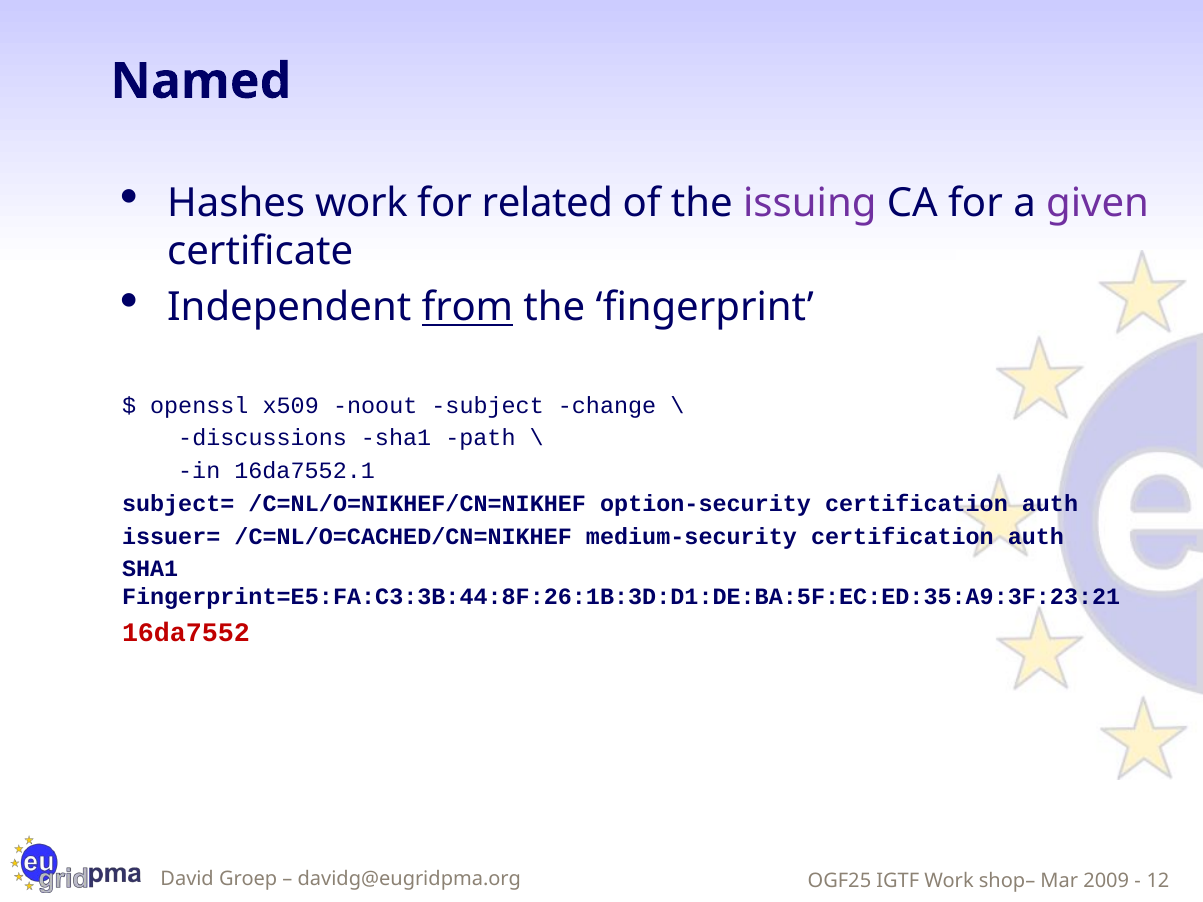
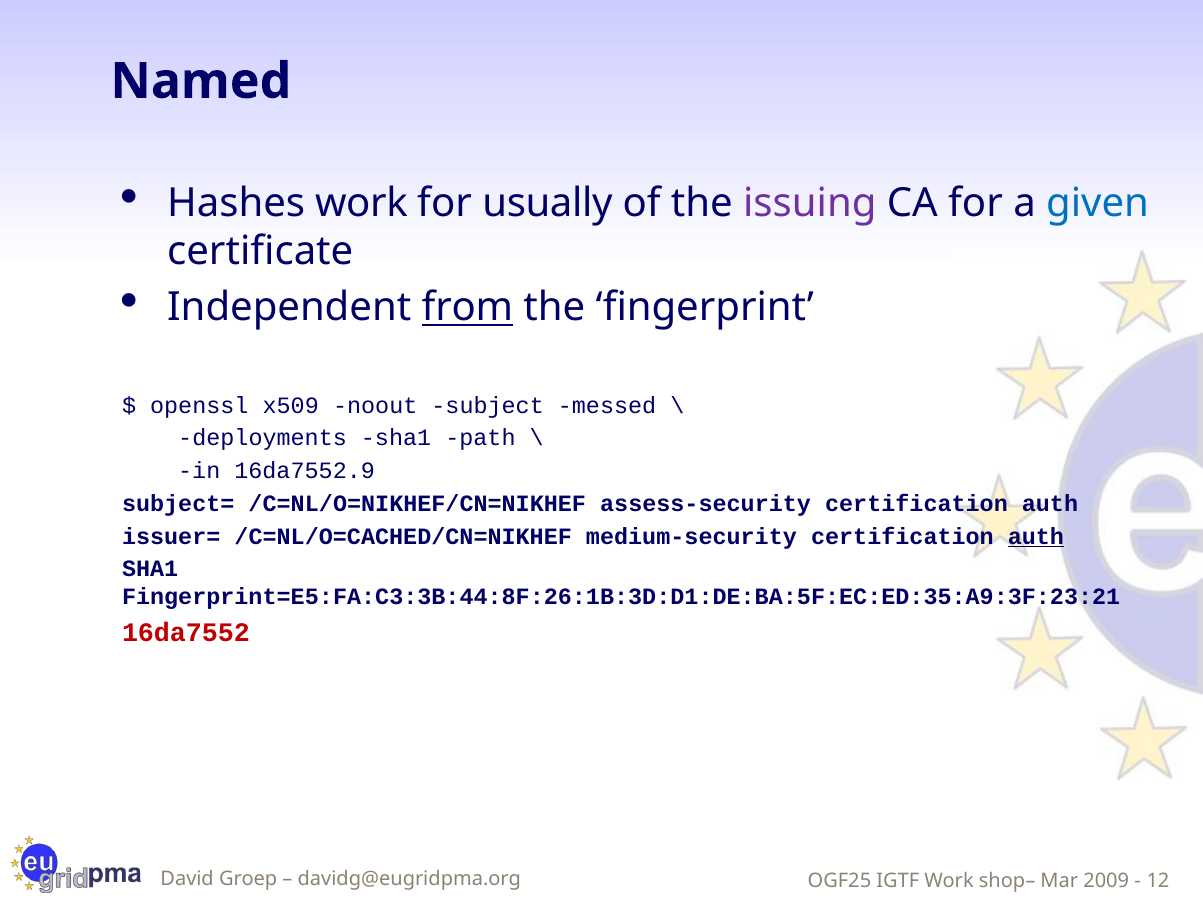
related: related -> usually
given colour: purple -> blue
change: change -> messed
discussions: discussions -> deployments
16da7552.1: 16da7552.1 -> 16da7552.9
option-security: option-security -> assess-security
auth at (1036, 537) underline: none -> present
